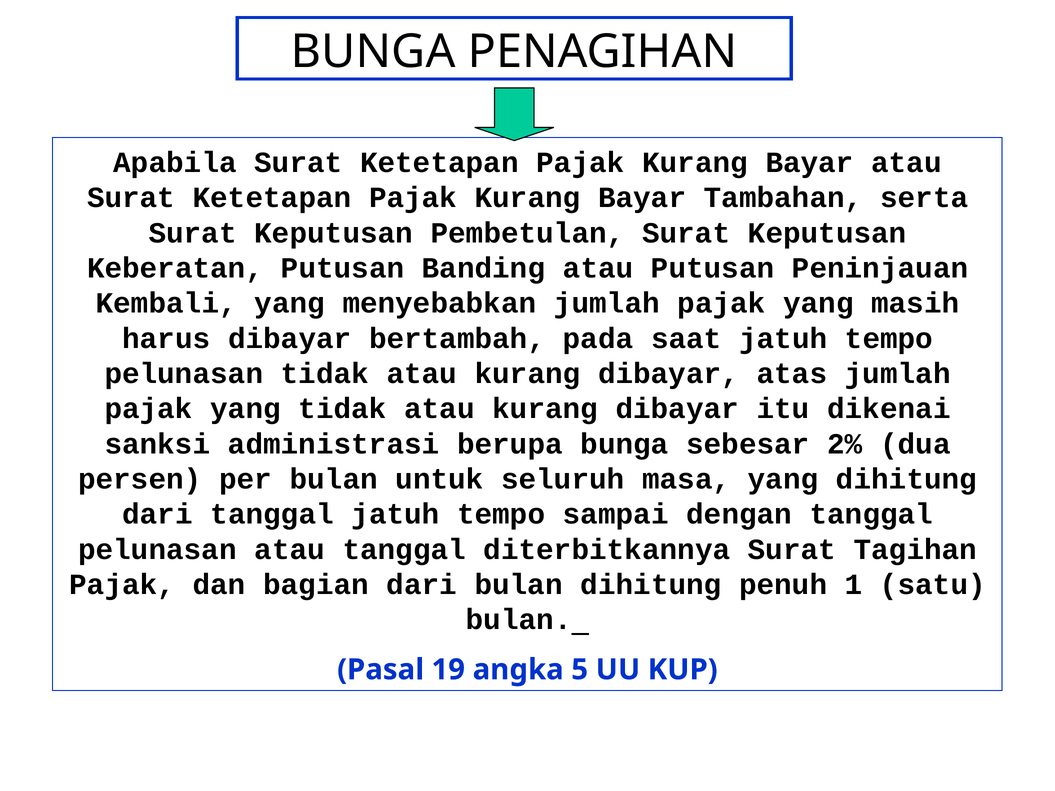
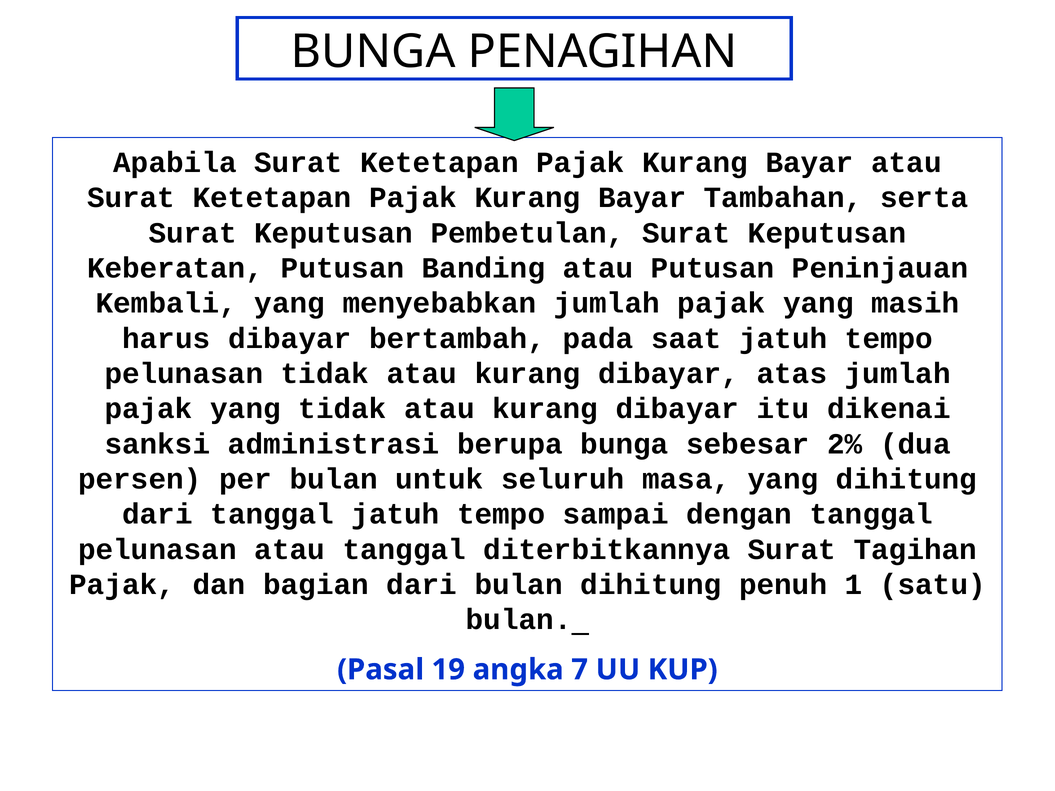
5: 5 -> 7
